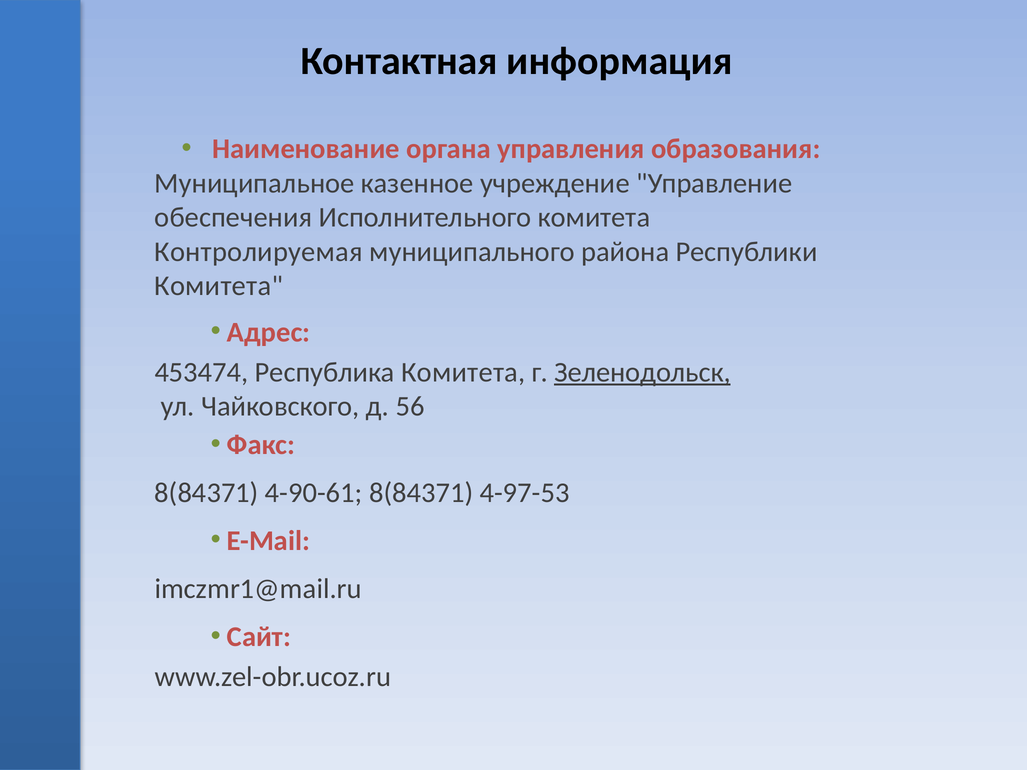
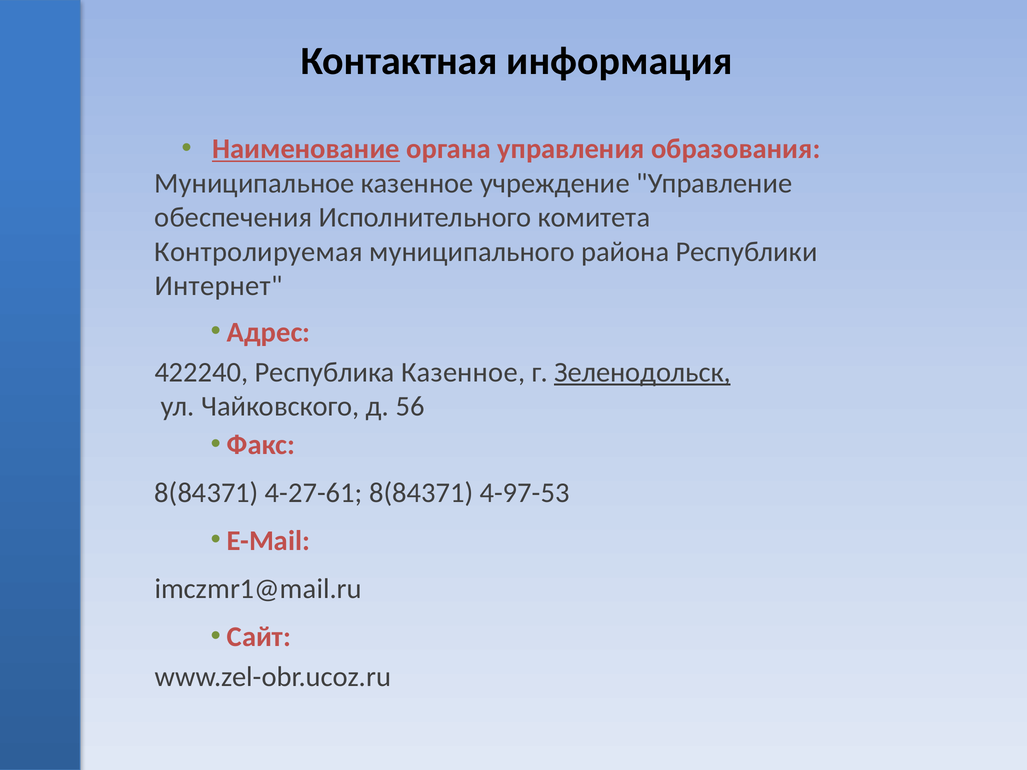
Наименование underline: none -> present
Комитета at (219, 286): Комитета -> Интернет
453474: 453474 -> 422240
Республика Комитета: Комитета -> Казенное
4-90-61: 4-90-61 -> 4-27-61
